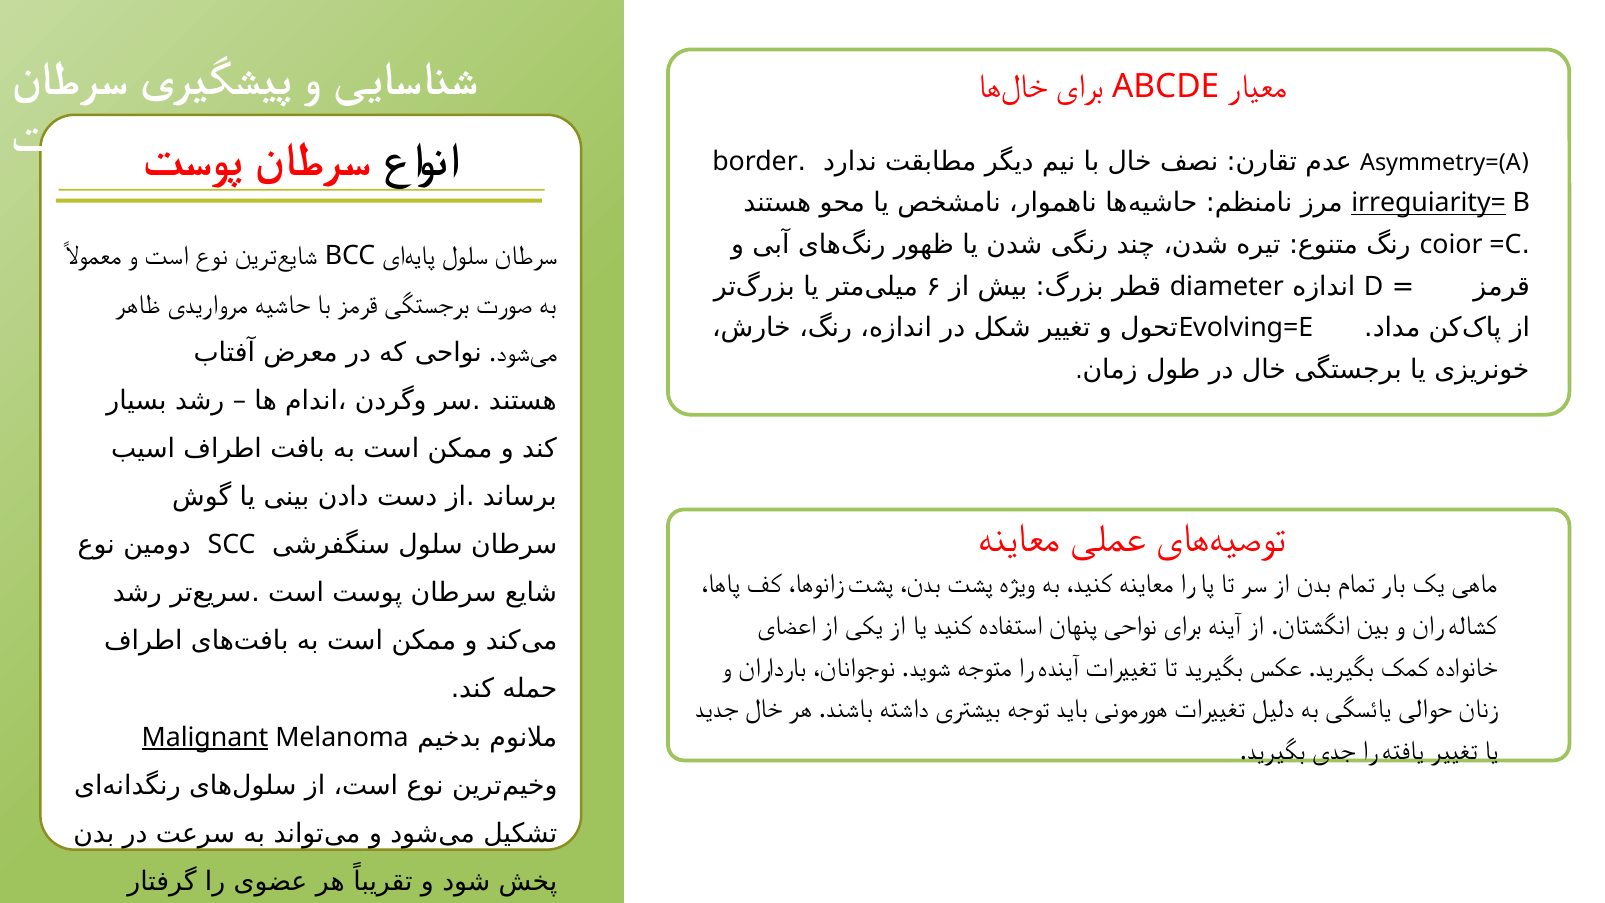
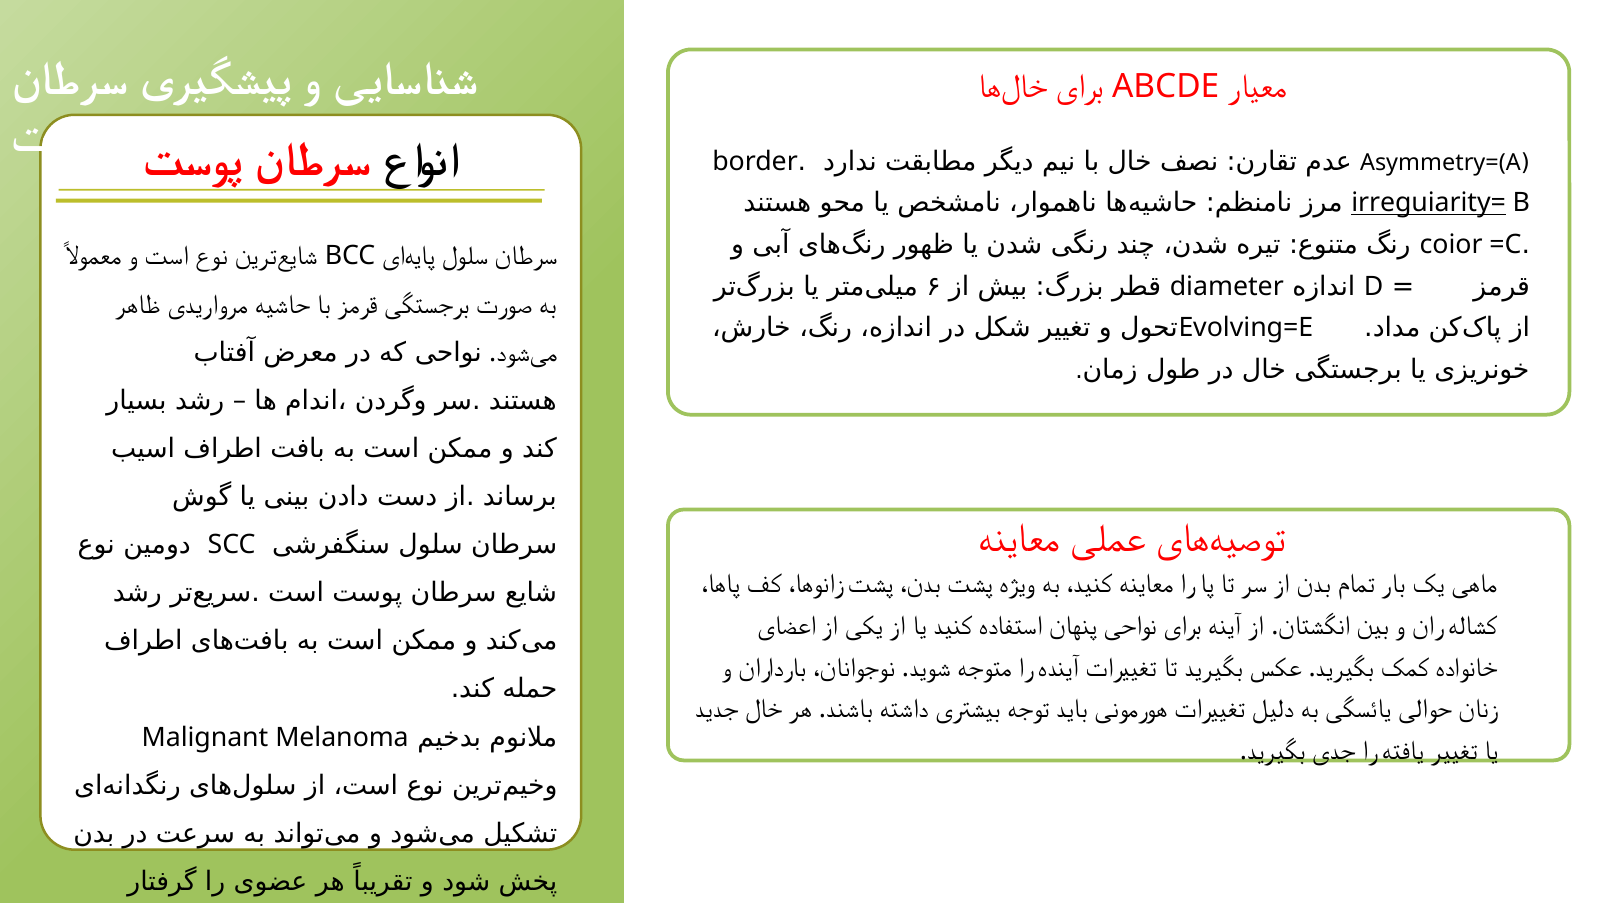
Malignant underline: present -> none
